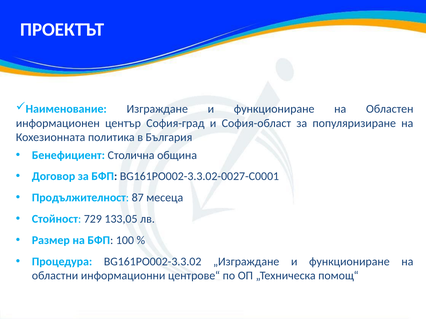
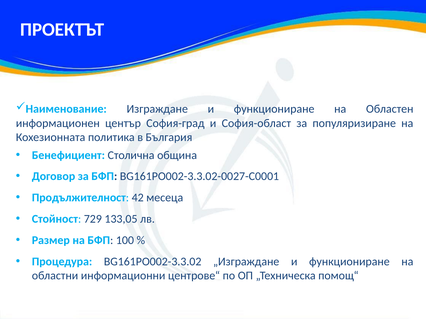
87: 87 -> 42
